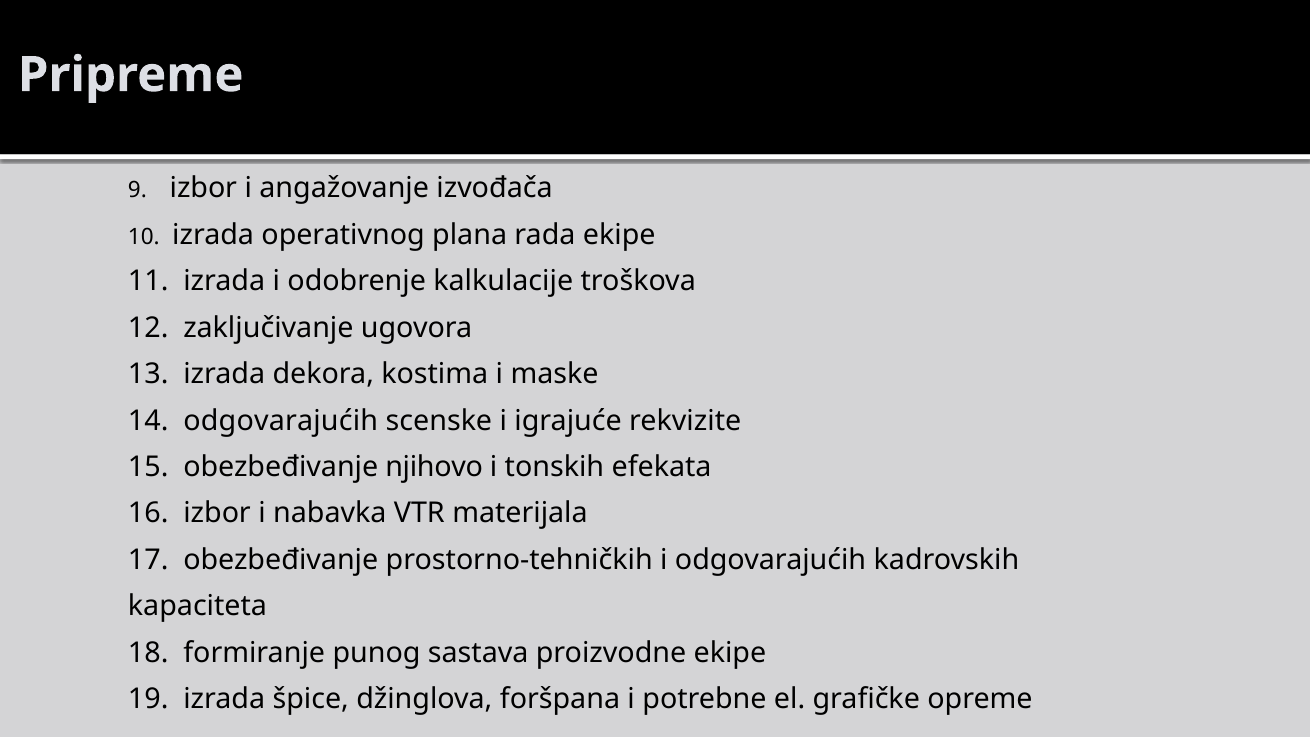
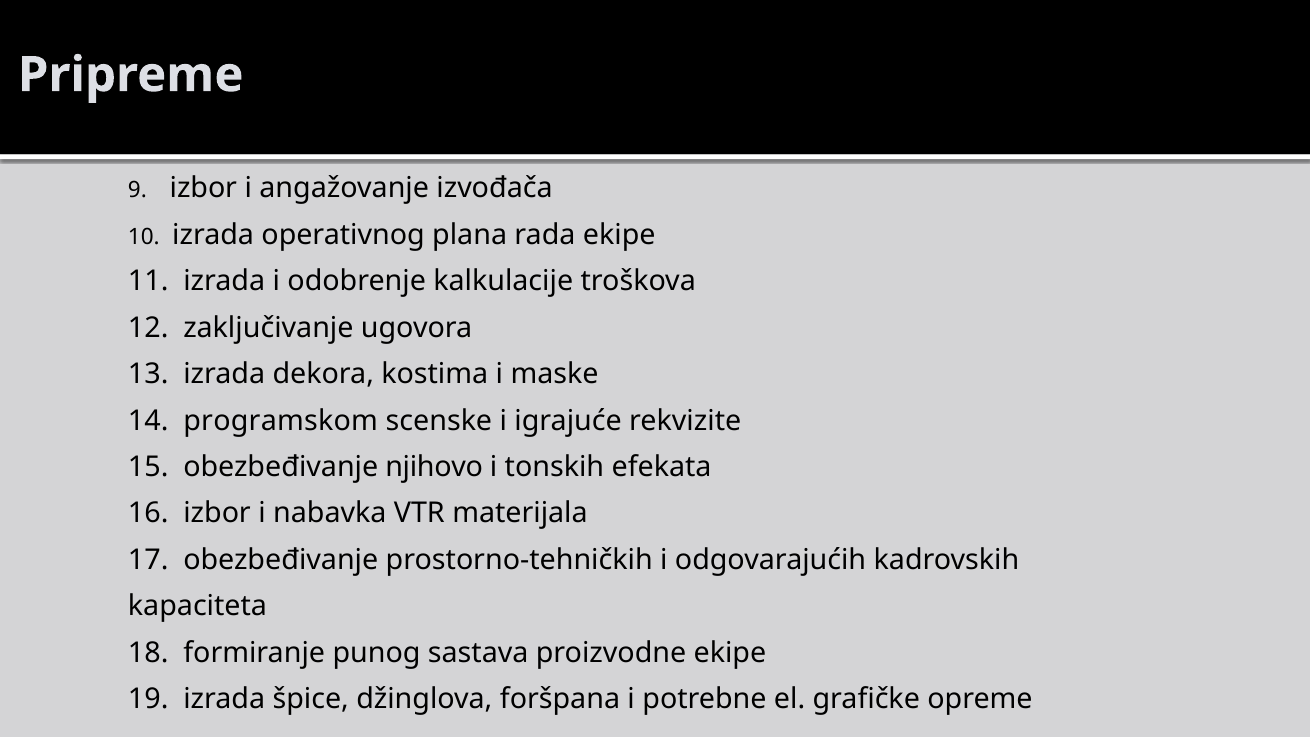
14 odgovarajućih: odgovarajućih -> programskom
